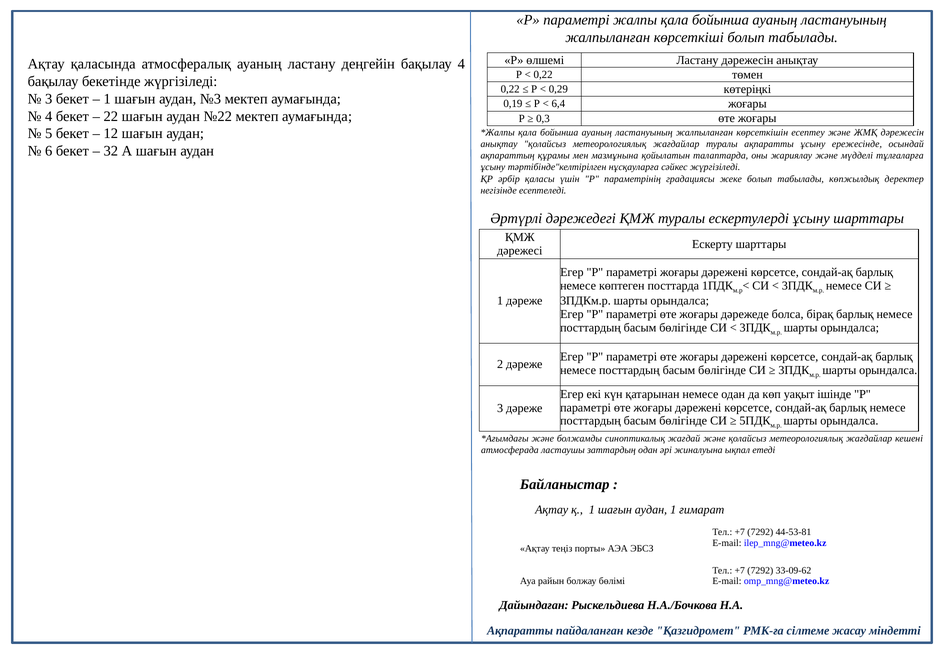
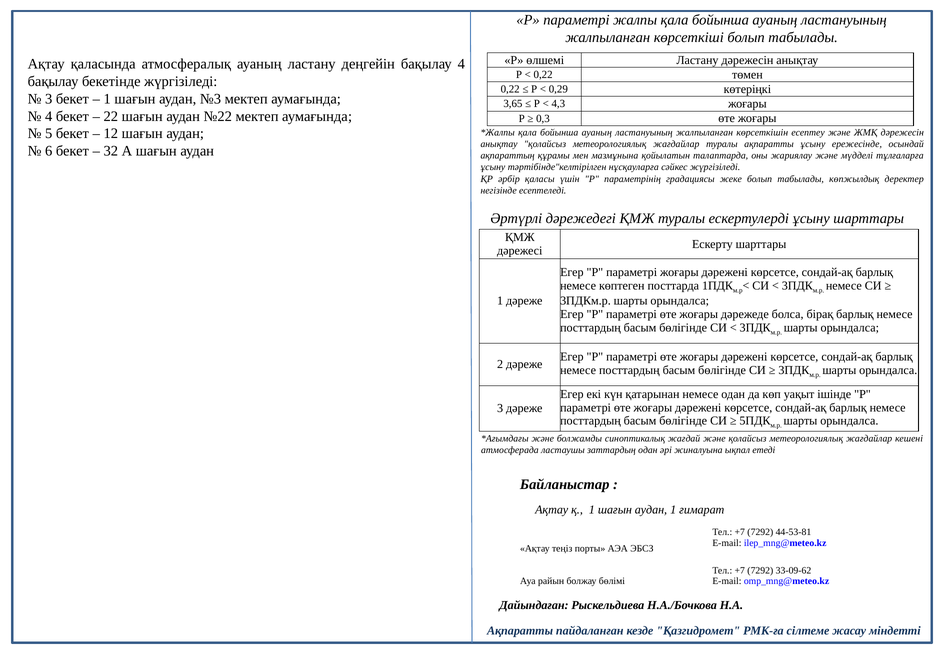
0,19: 0,19 -> 3,65
6,4: 6,4 -> 4,3
